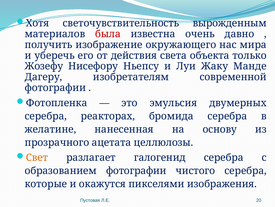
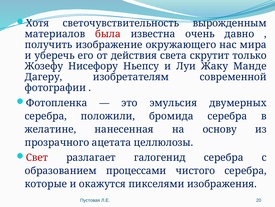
объекта: объекта -> скрутит
реакторах: реакторах -> положили
Свет colour: orange -> red
образованием фотографии: фотографии -> процессами
